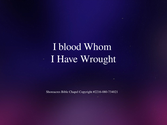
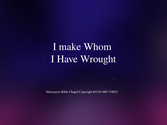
blood: blood -> make
